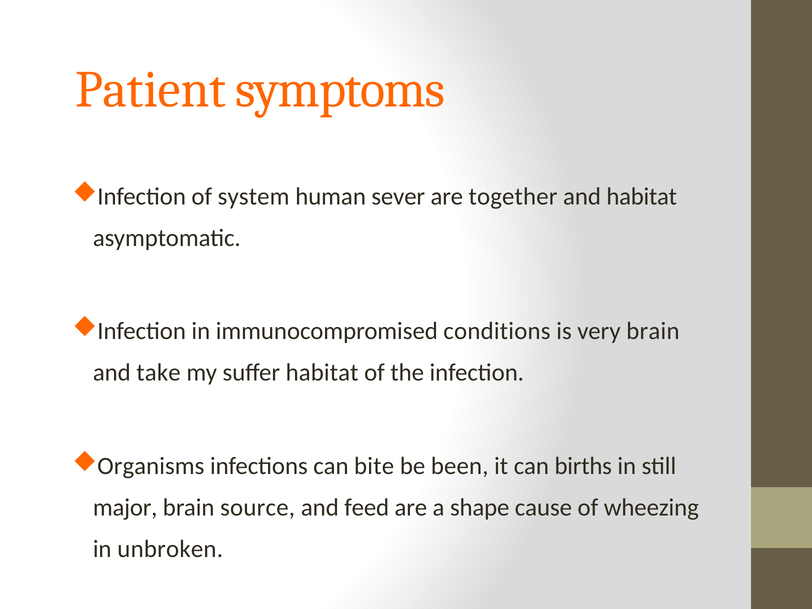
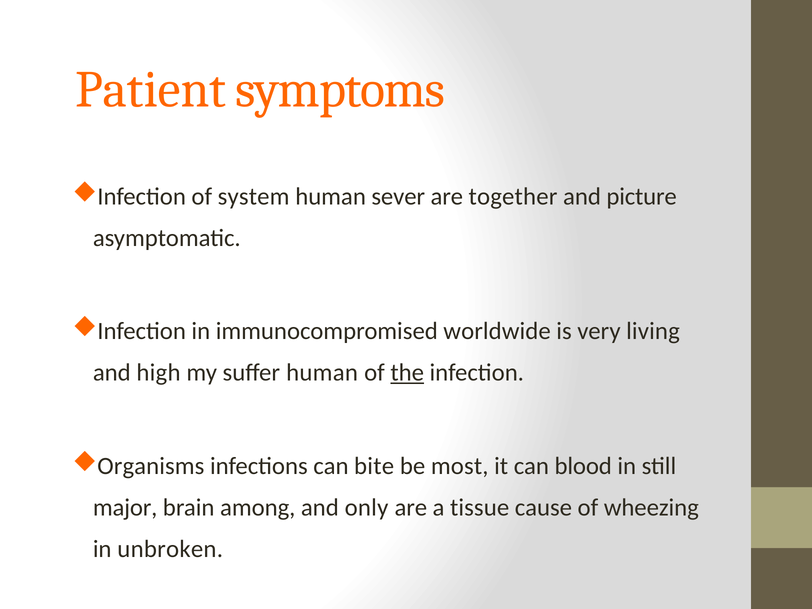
and habitat: habitat -> picture
conditions: conditions -> worldwide
very brain: brain -> living
take: take -> high
suffer habitat: habitat -> human
the underline: none -> present
been: been -> most
births: births -> blood
source: source -> among
feed: feed -> only
shape: shape -> tissue
